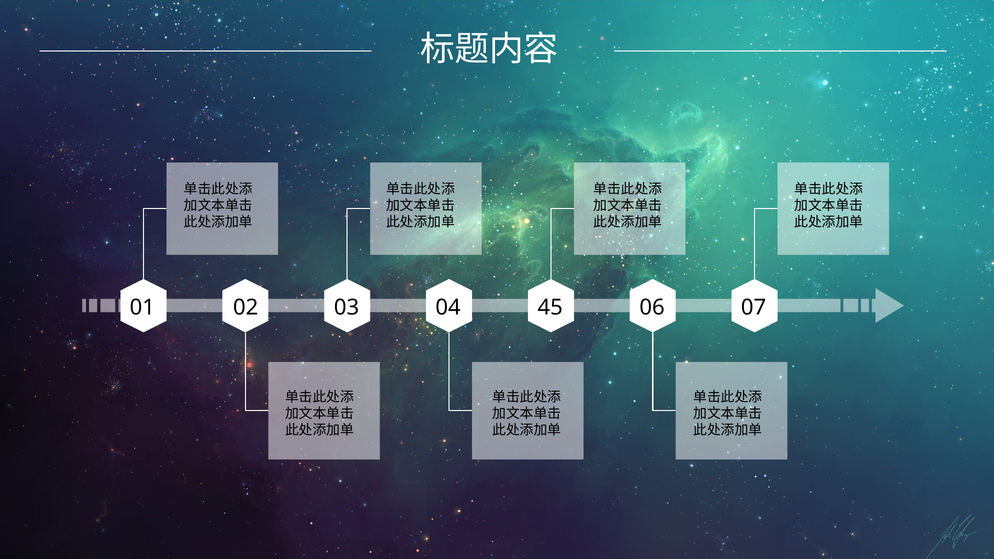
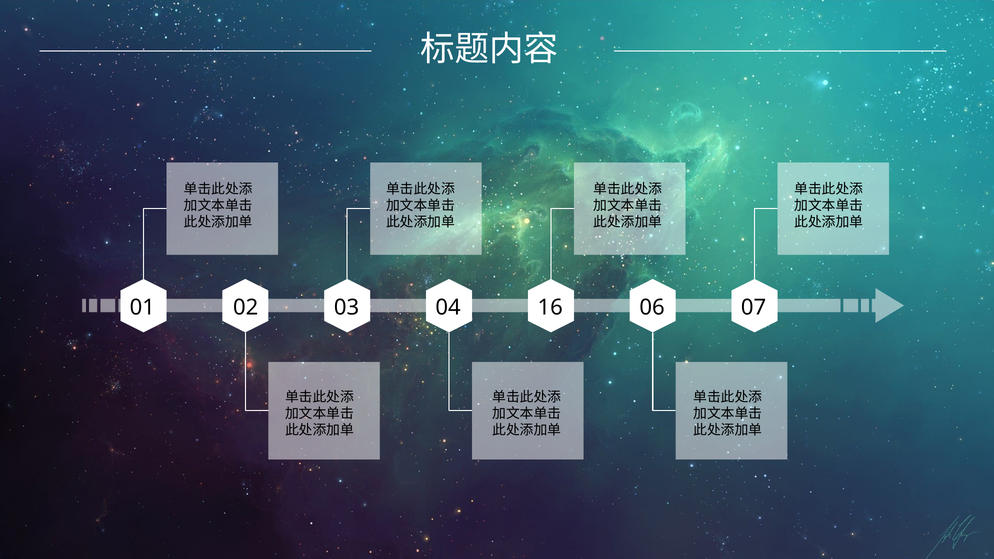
45: 45 -> 16
